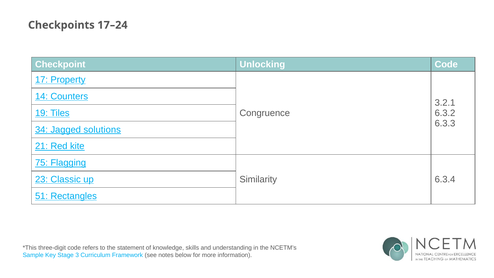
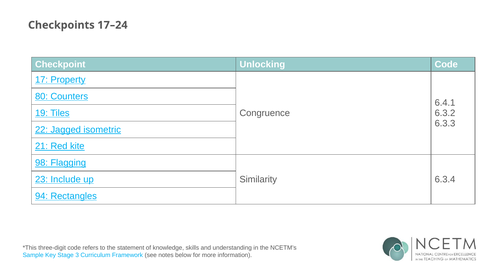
14: 14 -> 80
3.2.1: 3.2.1 -> 6.4.1
34: 34 -> 22
solutions: solutions -> isometric
75: 75 -> 98
Classic: Classic -> Include
51: 51 -> 94
